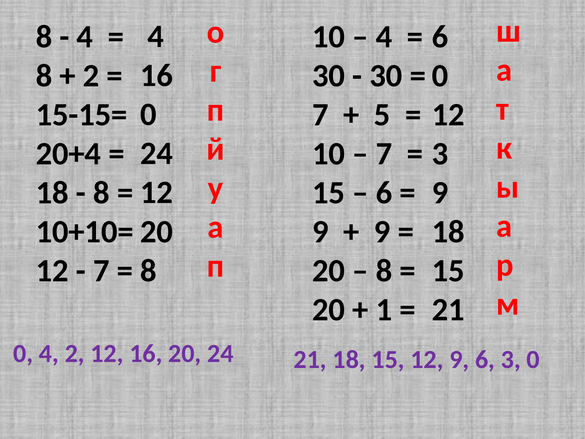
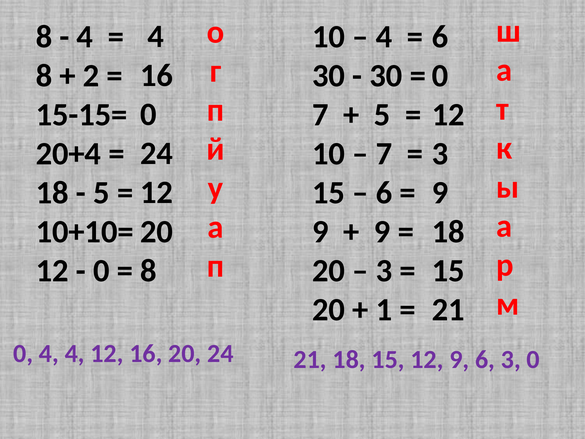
8 at (101, 193): 8 -> 5
8 at (384, 271): 8 -> 3
7 at (101, 271): 7 -> 0
4 2: 2 -> 4
